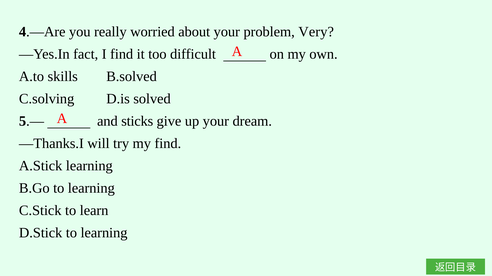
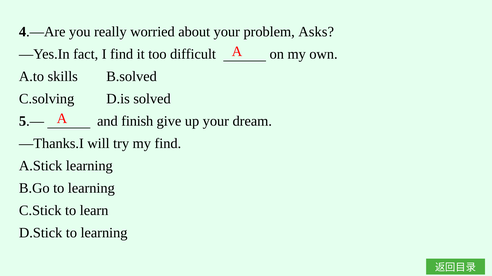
Very: Very -> Asks
sticks: sticks -> finish
